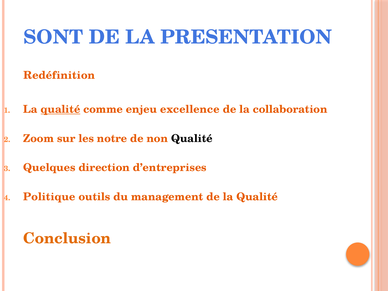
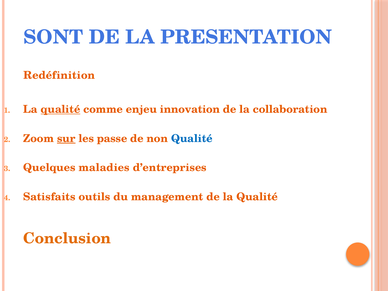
excellence: excellence -> innovation
sur underline: none -> present
notre: notre -> passe
Qualité at (192, 138) colour: black -> blue
direction: direction -> maladies
Politique: Politique -> Satisfaits
